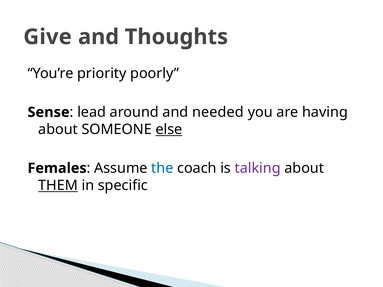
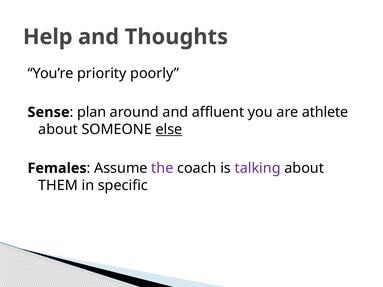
Give: Give -> Help
lead: lead -> plan
needed: needed -> affluent
having: having -> athlete
the colour: blue -> purple
THEM underline: present -> none
